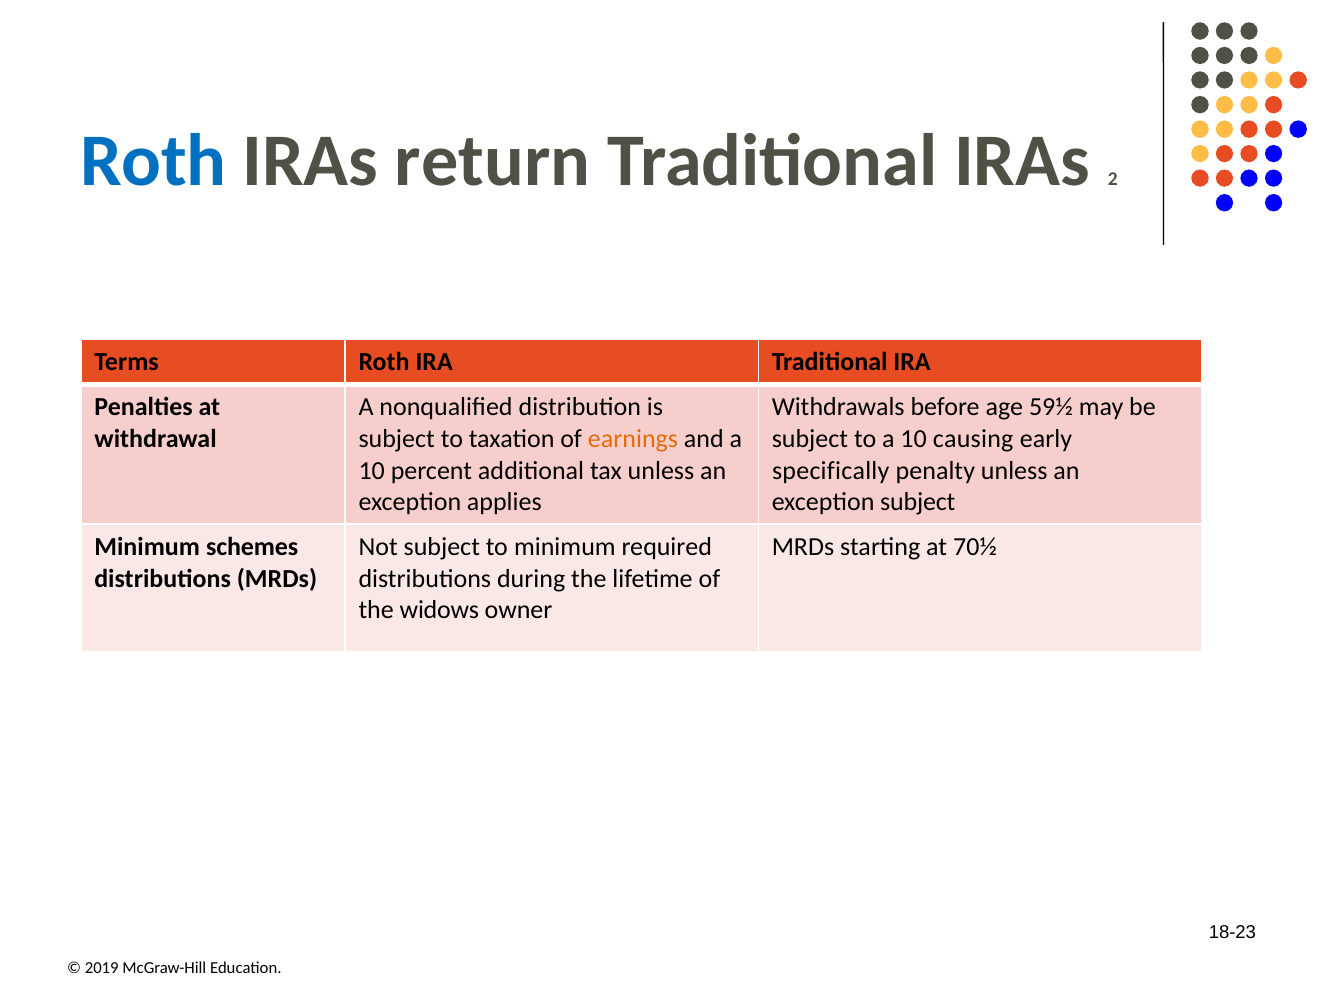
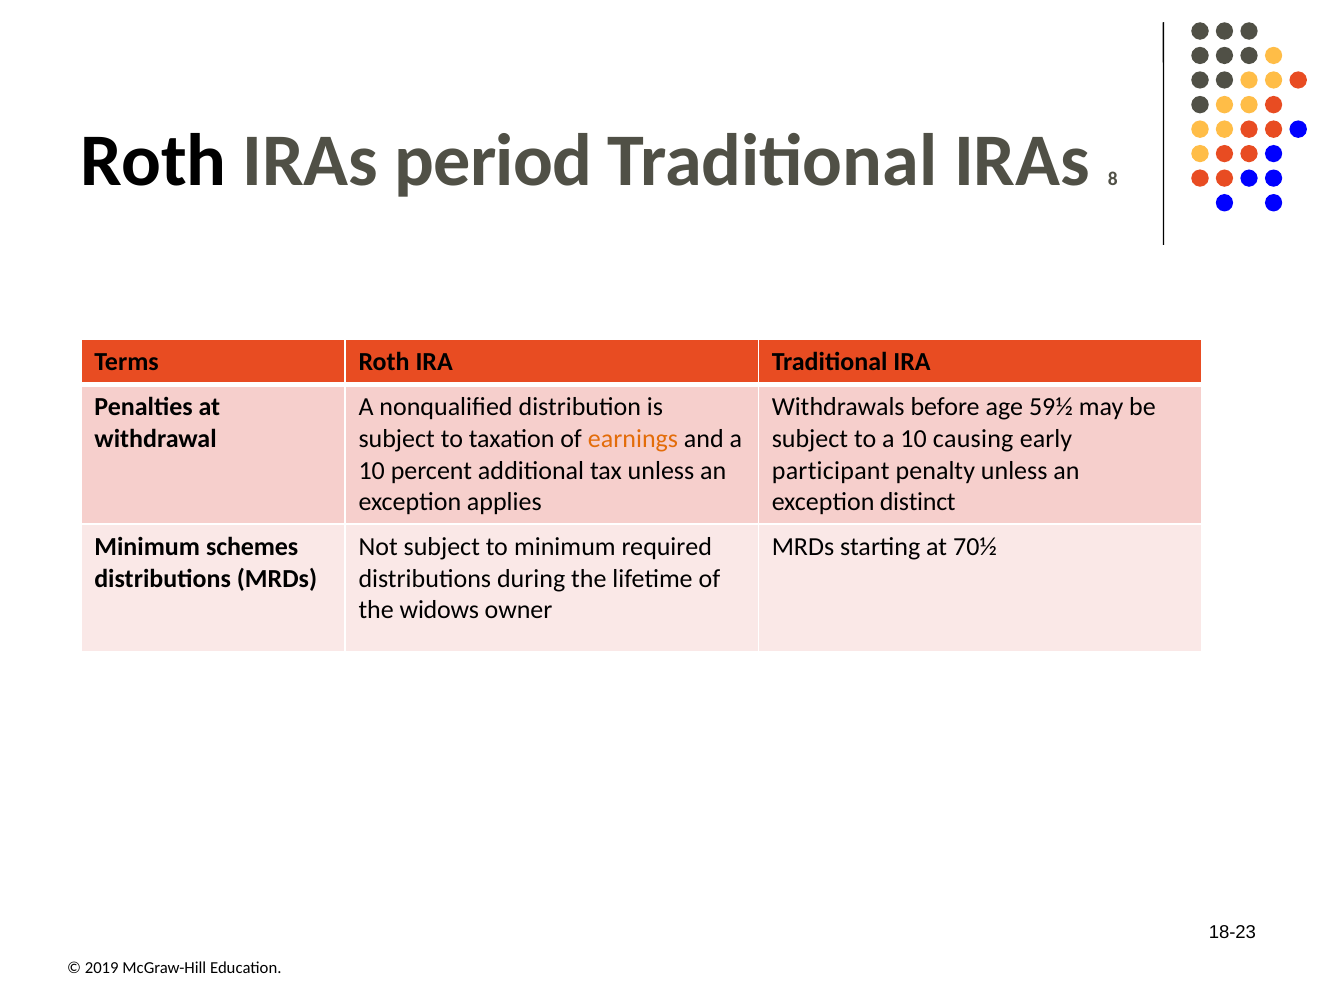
Roth at (153, 161) colour: blue -> black
return: return -> period
2: 2 -> 8
specifically: specifically -> participant
exception subject: subject -> distinct
